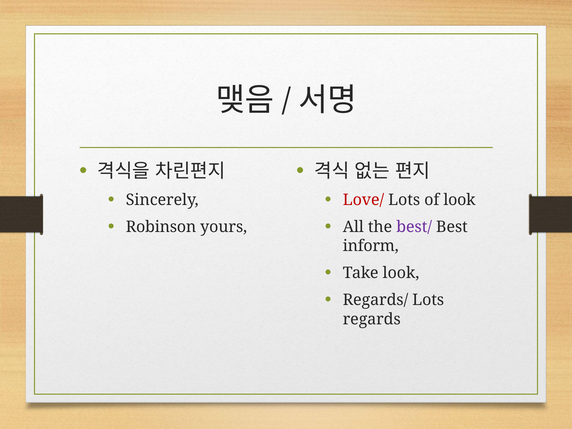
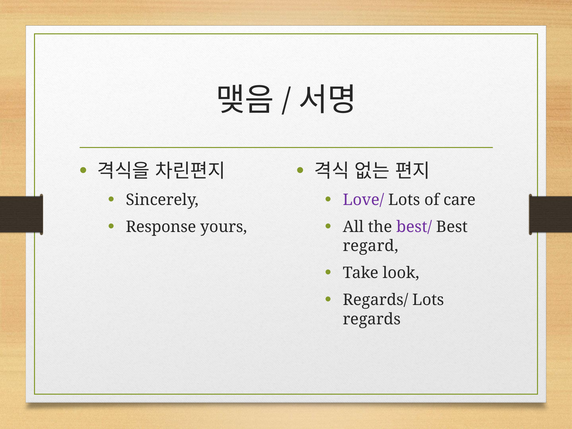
Love/ colour: red -> purple
of look: look -> care
Robinson: Robinson -> Response
inform: inform -> regard
